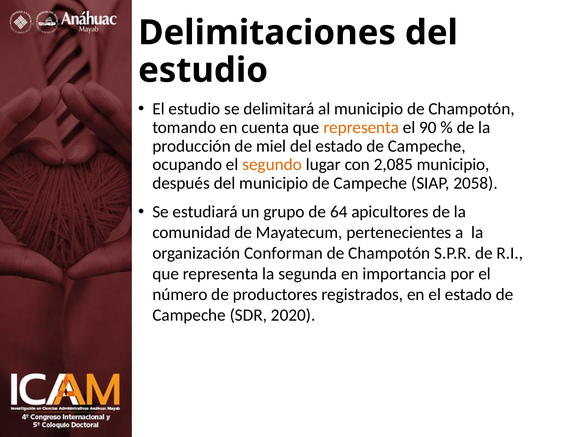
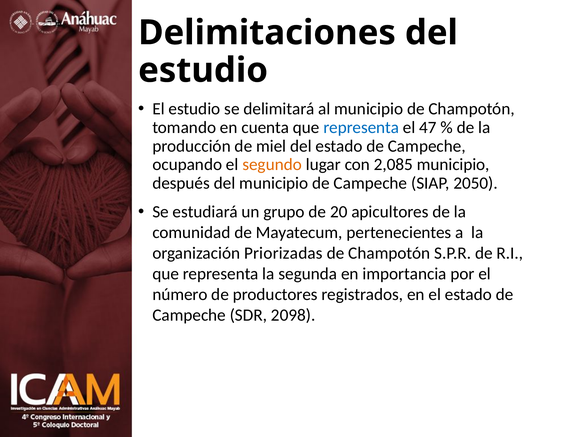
representa at (361, 127) colour: orange -> blue
90: 90 -> 47
2058: 2058 -> 2050
64: 64 -> 20
Conforman: Conforman -> Priorizadas
2020: 2020 -> 2098
